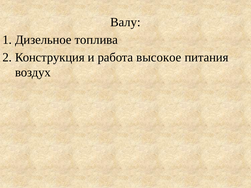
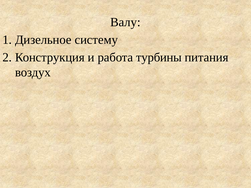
топлива: топлива -> систему
высокое: высокое -> турбины
